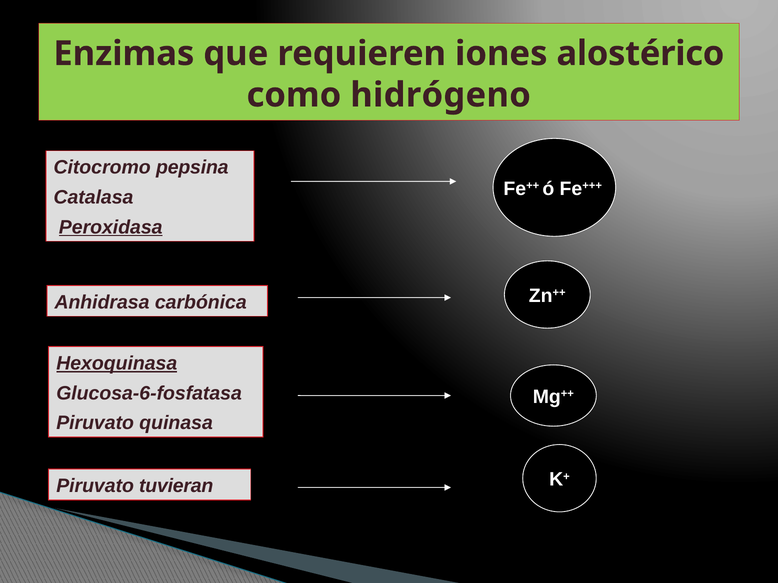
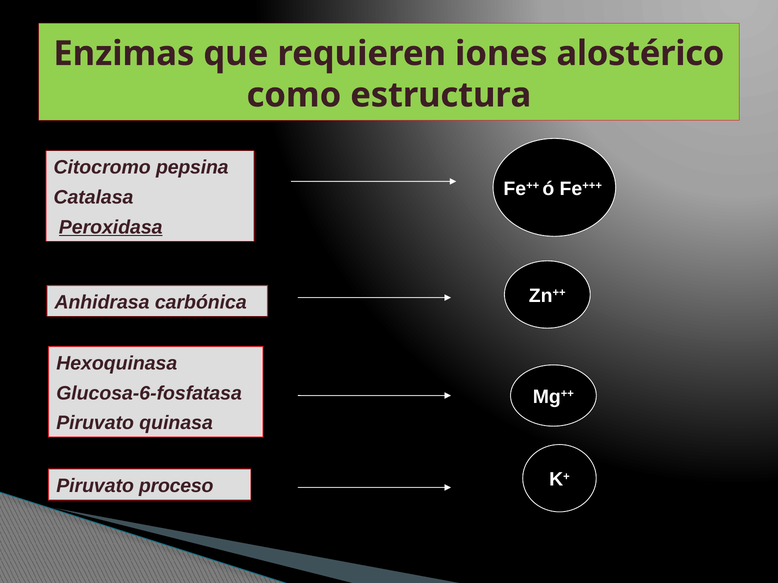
hidrógeno: hidrógeno -> estructura
Hexoquinasa underline: present -> none
tuvieran: tuvieran -> proceso
